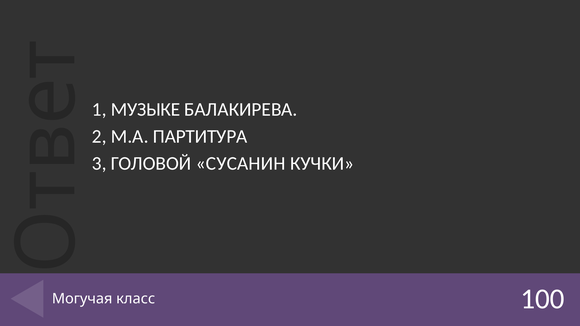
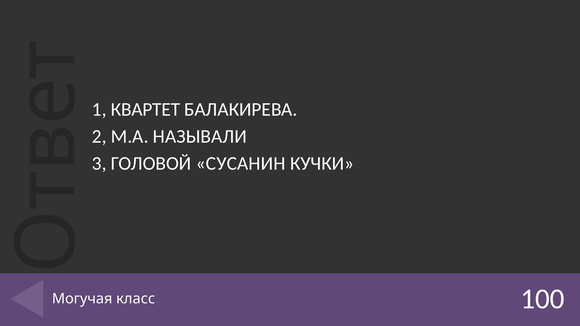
МУЗЫКЕ: МУЗЫКЕ -> КВАРТЕТ
ПАРТИТУРА: ПАРТИТУРА -> НАЗЫВАЛИ
